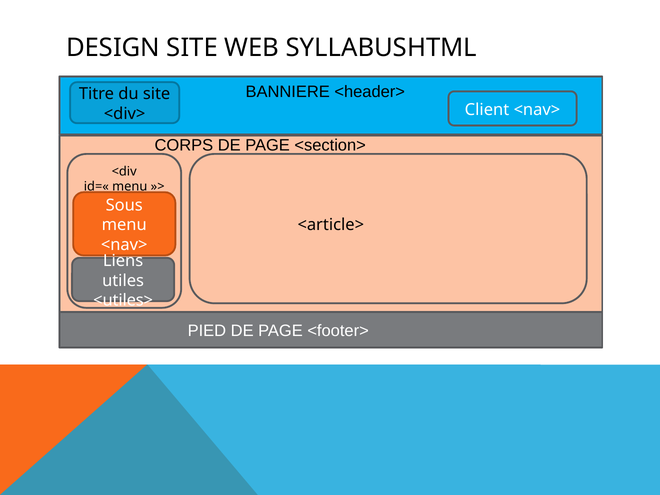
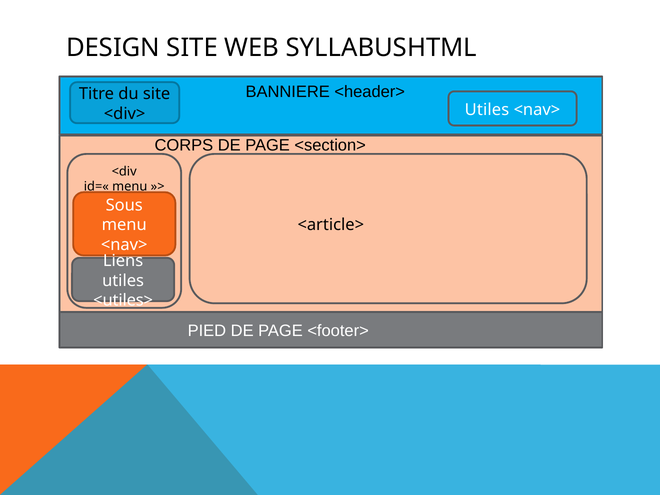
<div> Client: Client -> Utiles
